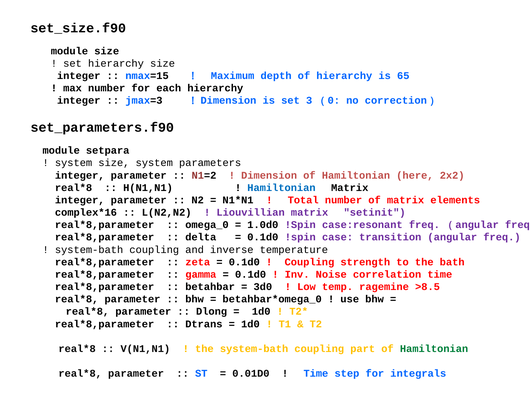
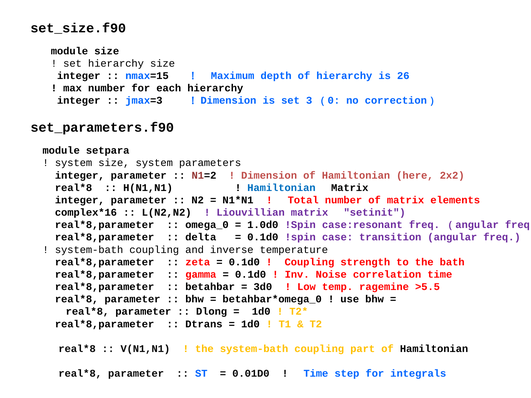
65: 65 -> 26
>8.5: >8.5 -> >5.5
Hamiltonian at (434, 349) colour: green -> black
